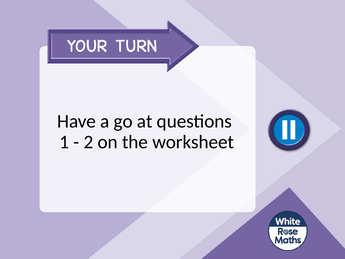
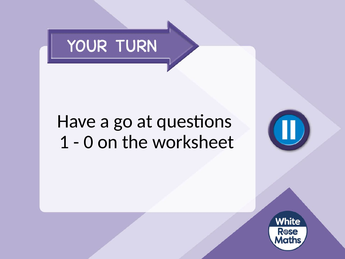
2: 2 -> 0
